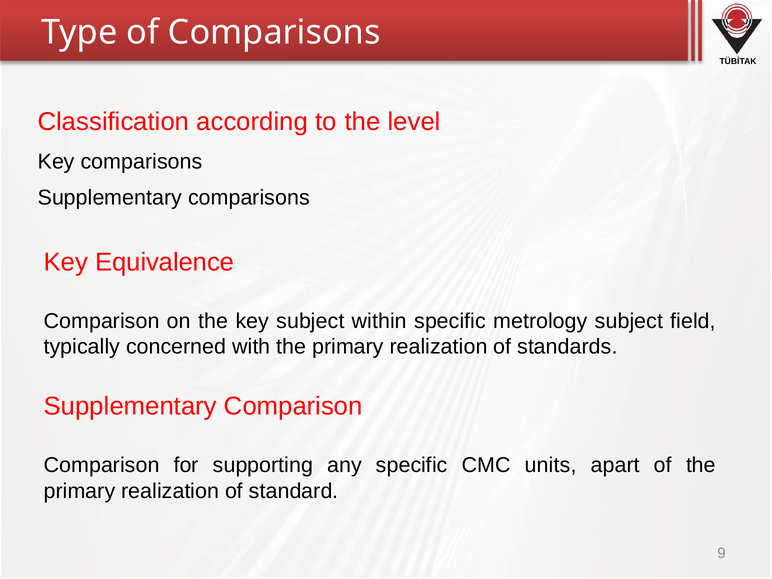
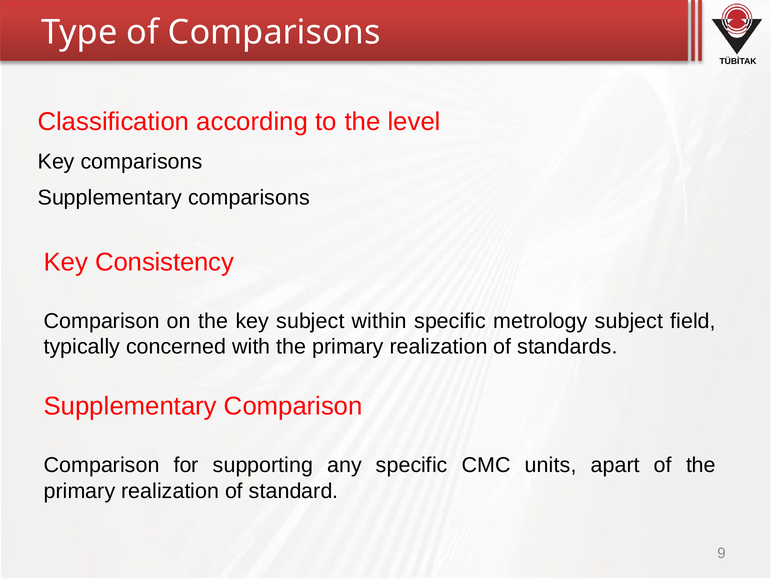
Equivalence: Equivalence -> Consistency
